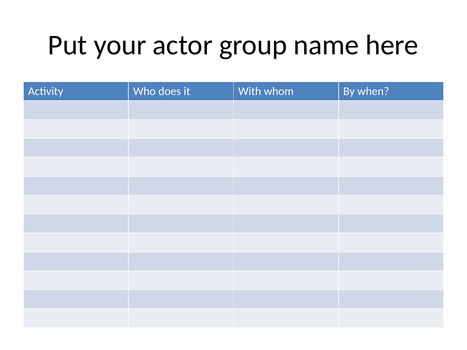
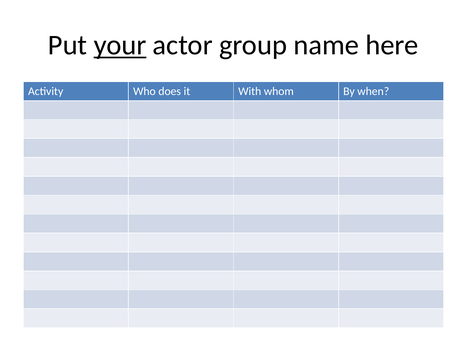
your underline: none -> present
